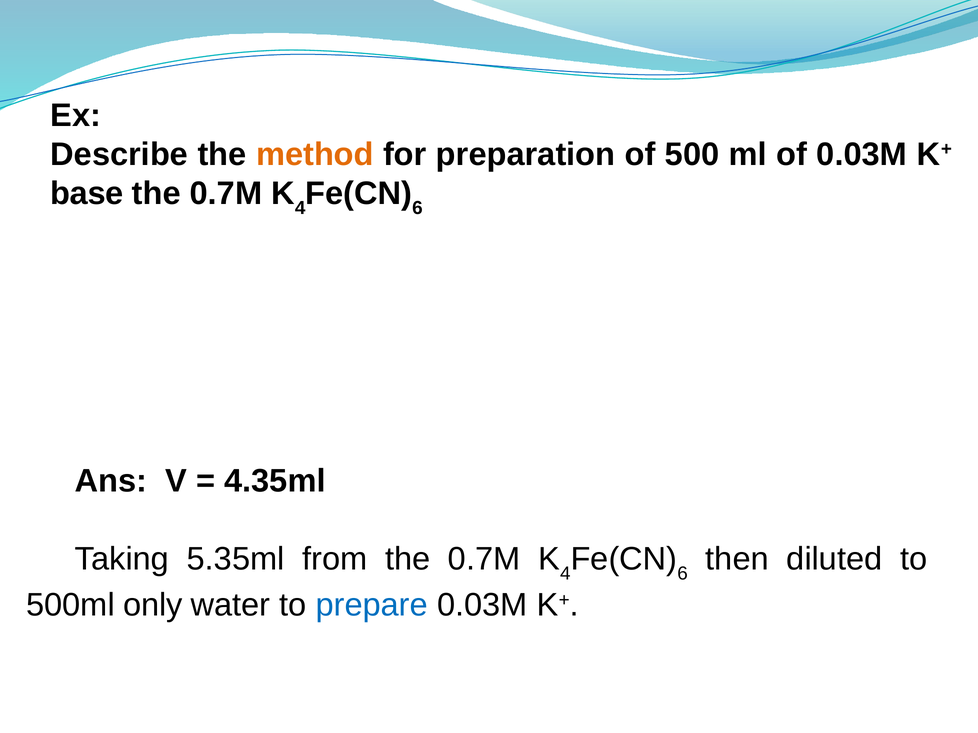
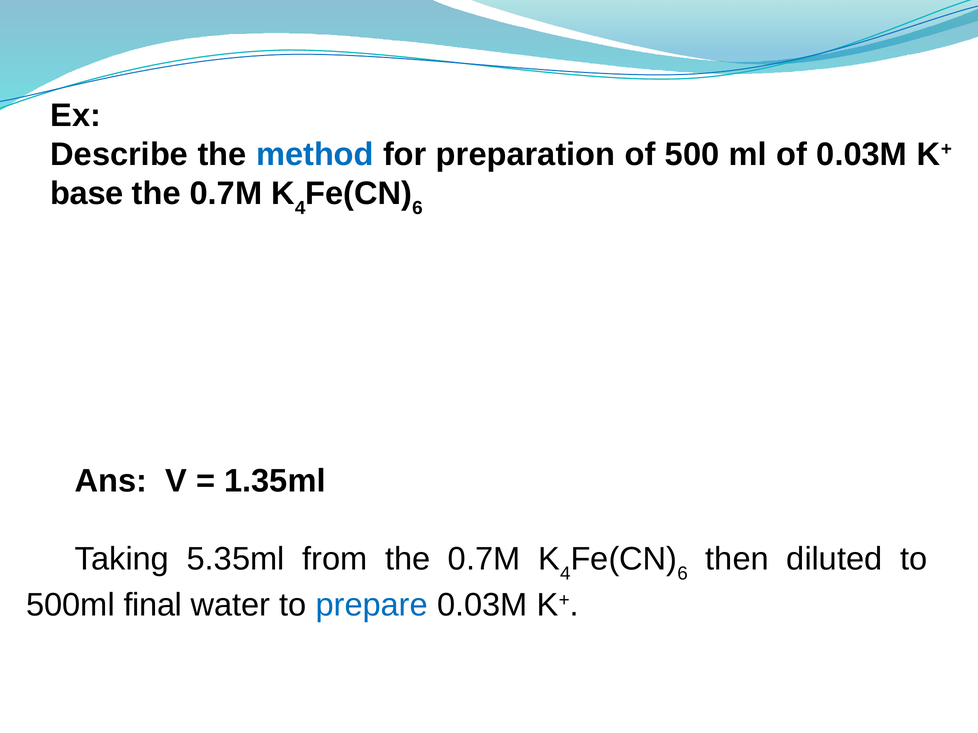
method colour: orange -> blue
4.35ml: 4.35ml -> 1.35ml
only: only -> final
